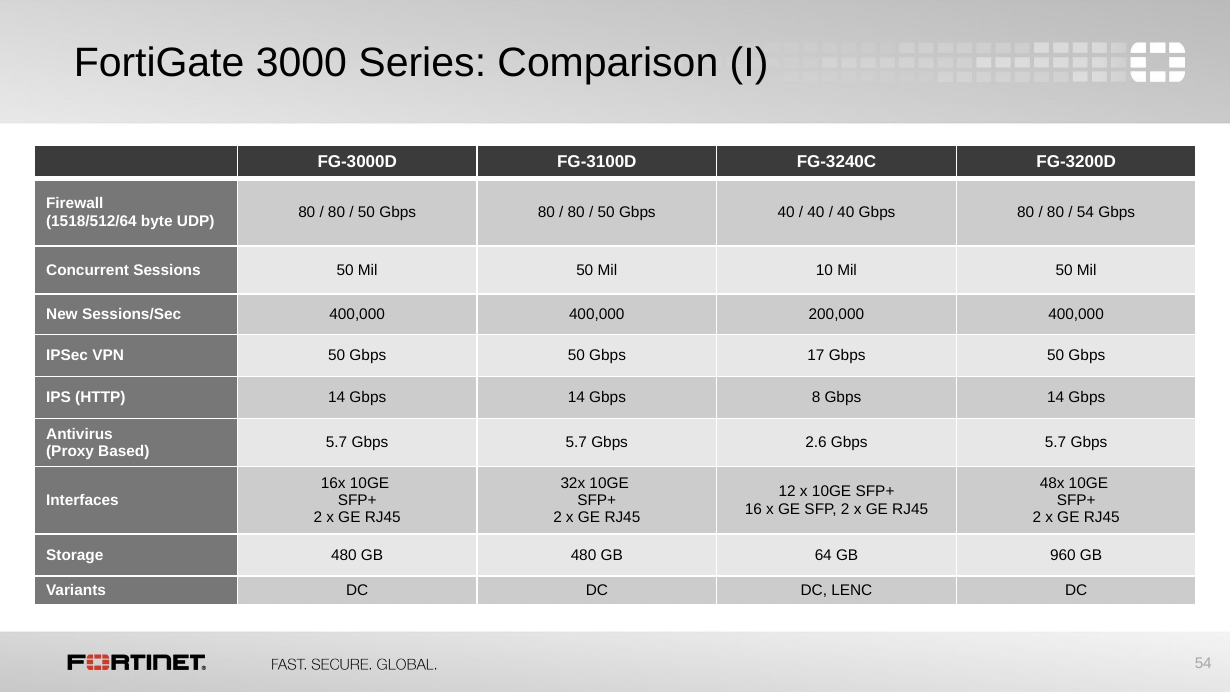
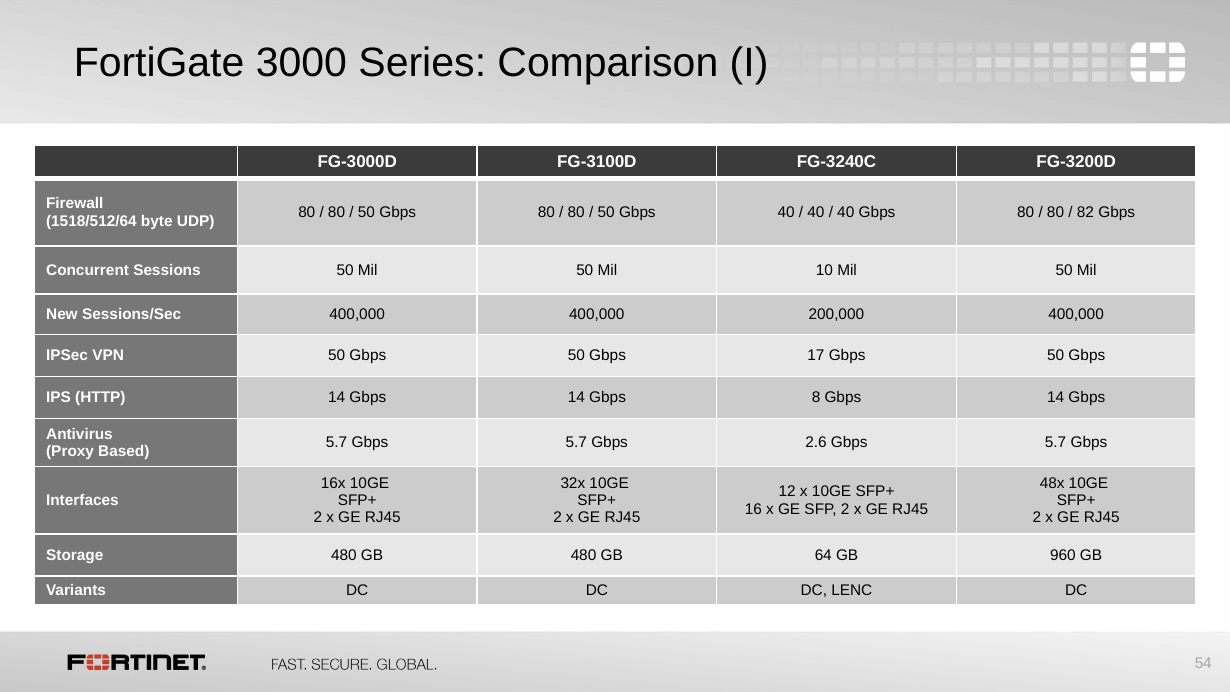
54 at (1085, 212): 54 -> 82
